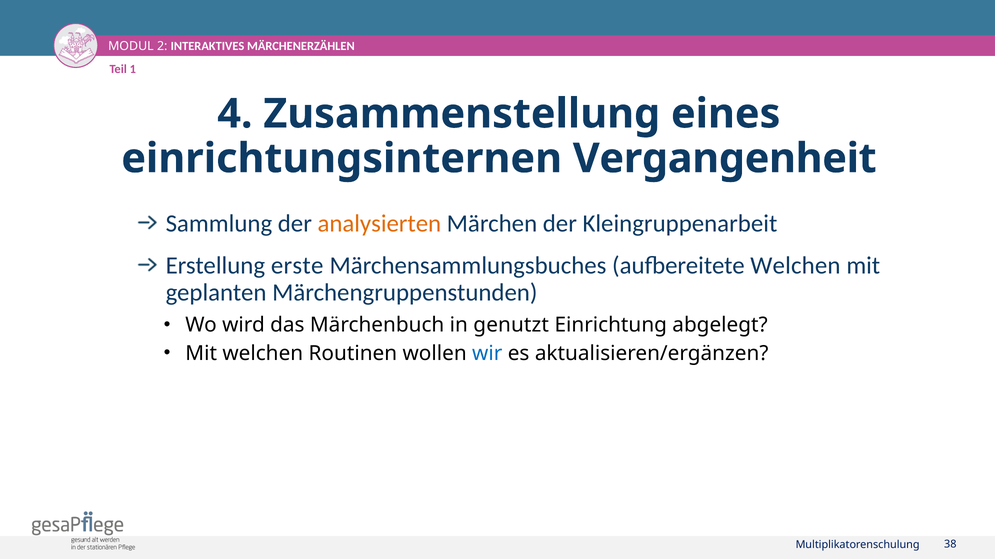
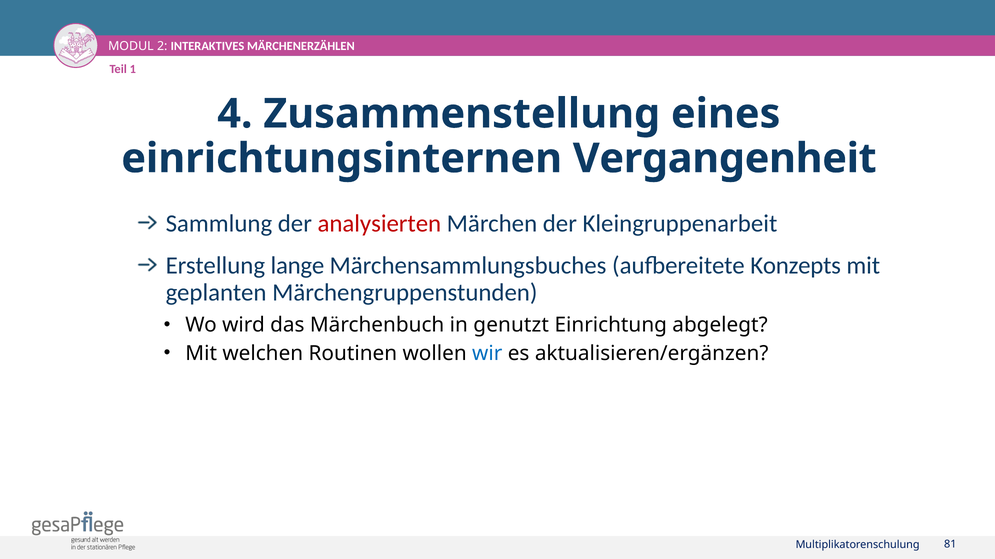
analysierten colour: orange -> red
erste: erste -> lange
aufbereitete Welchen: Welchen -> Konzepts
38: 38 -> 81
